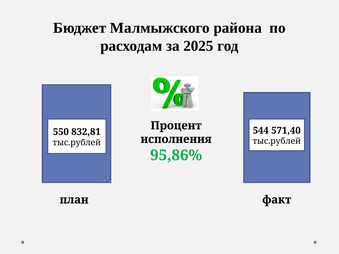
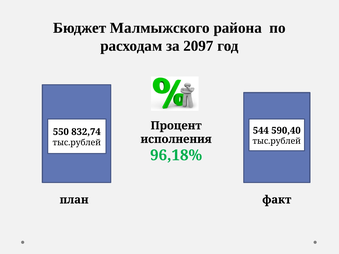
2025: 2025 -> 2097
571,40: 571,40 -> 590,40
832,81: 832,81 -> 832,74
95,86%: 95,86% -> 96,18%
